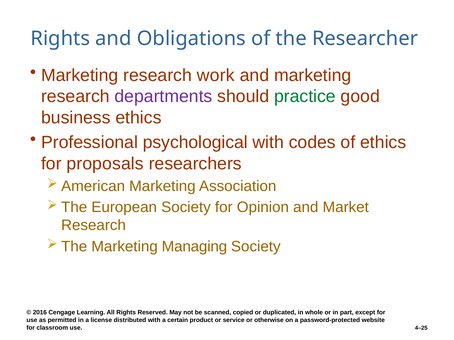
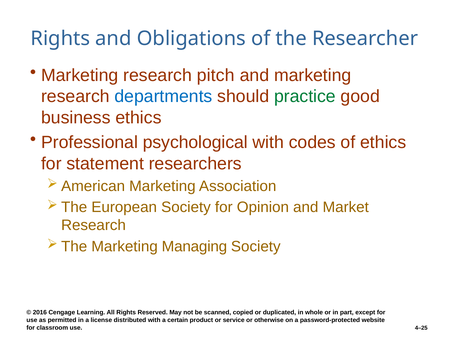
work: work -> pitch
departments colour: purple -> blue
proposals: proposals -> statement
